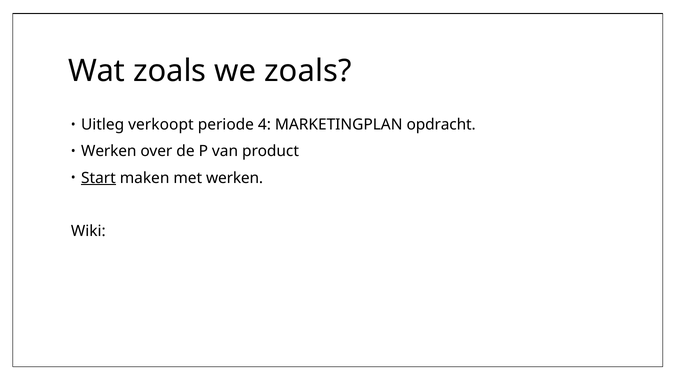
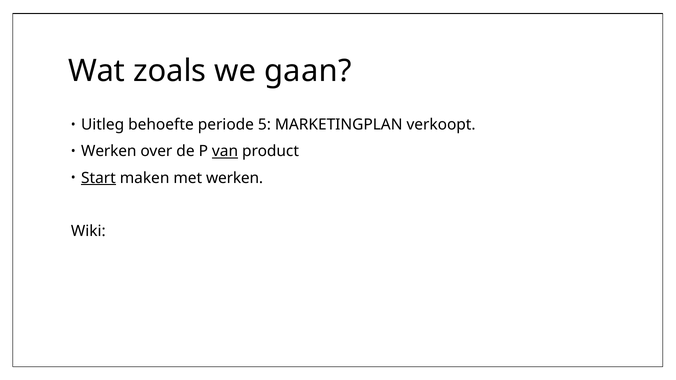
we zoals: zoals -> gaan
verkoopt: verkoopt -> behoefte
4: 4 -> 5
opdracht: opdracht -> verkoopt
van underline: none -> present
